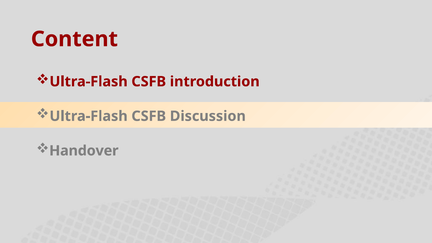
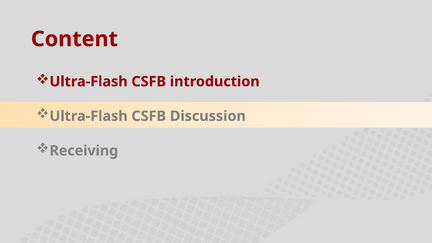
Handover: Handover -> Receiving
